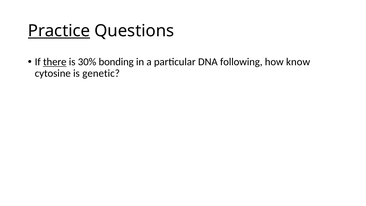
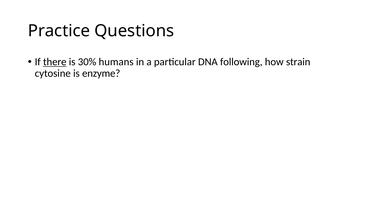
Practice underline: present -> none
bonding: bonding -> humans
know: know -> strain
genetic: genetic -> enzyme
